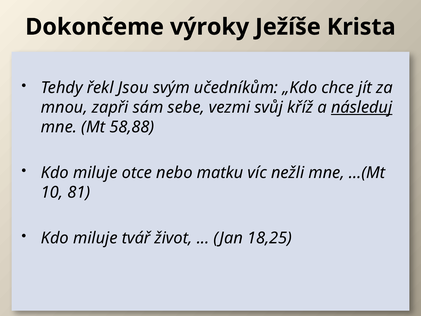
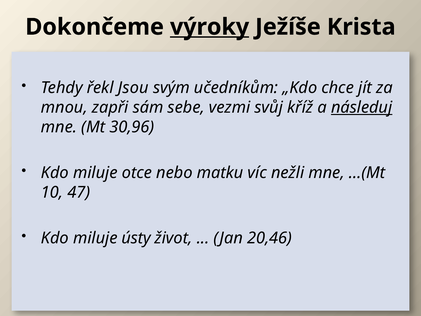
výroky underline: none -> present
58,88: 58,88 -> 30,96
81: 81 -> 47
tvář: tvář -> ústy
18,25: 18,25 -> 20,46
